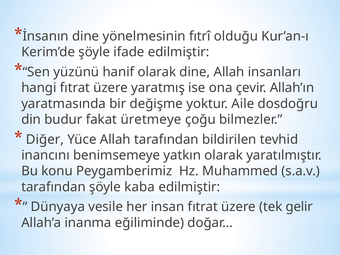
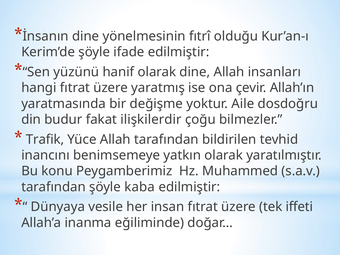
üretmeye: üretmeye -> ilişkilerdir
Diğer: Diğer -> Trafik
gelir: gelir -> iffeti
